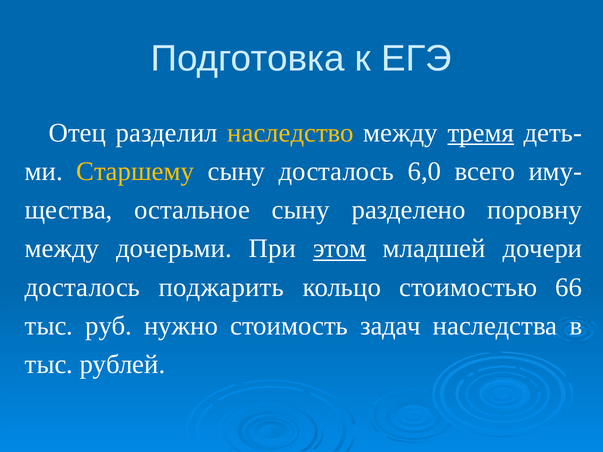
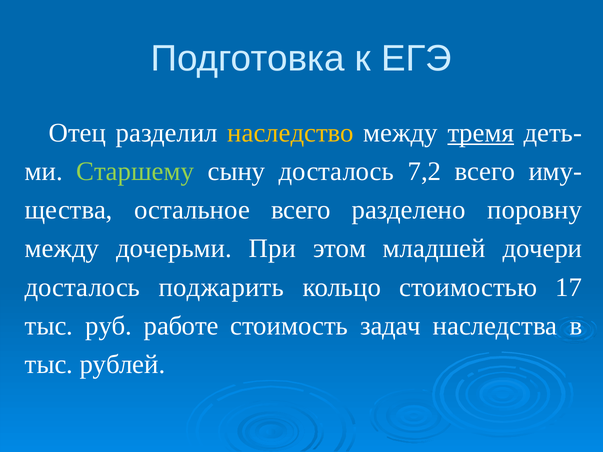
Старшему colour: yellow -> light green
6,0: 6,0 -> 7,2
остальное сыну: сыну -> всего
этом underline: present -> none
66: 66 -> 17
нужно: нужно -> работе
